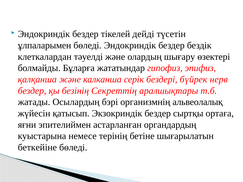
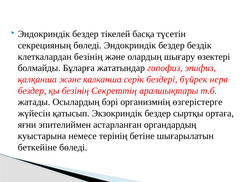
дейді: дейді -> басқа
ұлпаларымен: ұлпаларымен -> секрецияның
клеткалардан тәуелді: тәуелді -> безінің
альвеолалық: альвеолалық -> өзгерістерге
